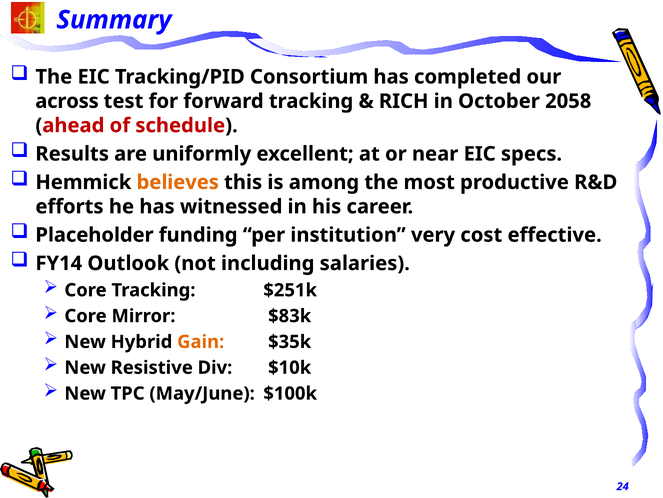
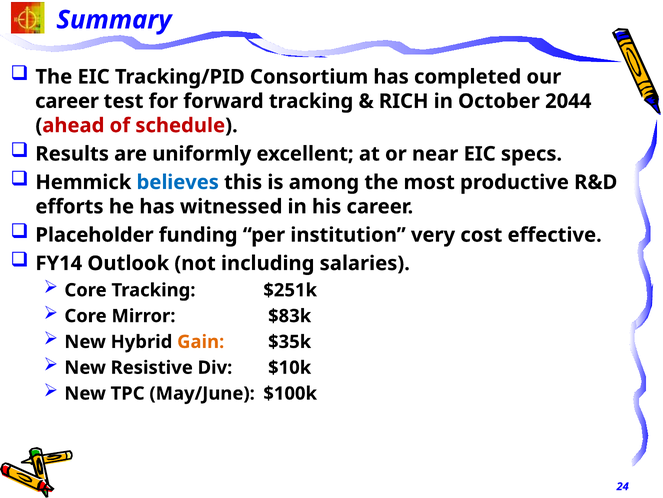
across at (67, 101): across -> career
2058: 2058 -> 2044
believes colour: orange -> blue
